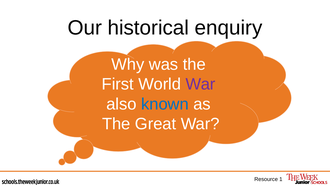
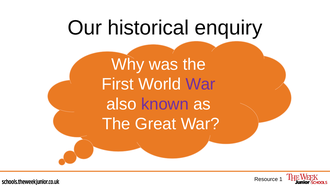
known colour: blue -> purple
